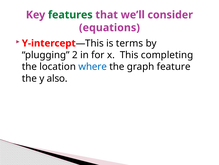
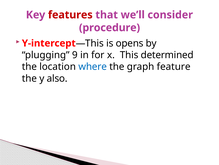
features colour: green -> red
equations: equations -> procedure
terms: terms -> opens
2: 2 -> 9
completing: completing -> determined
